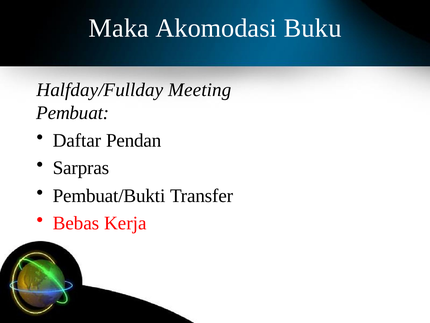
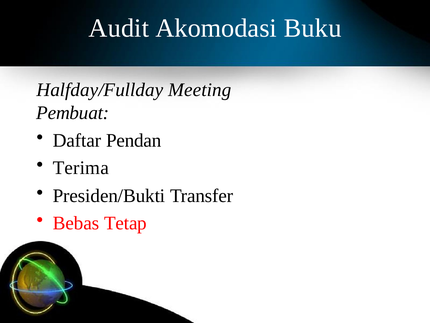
Maka: Maka -> Audit
Sarpras: Sarpras -> Terima
Pembuat/Bukti: Pembuat/Bukti -> Presiden/Bukti
Kerja: Kerja -> Tetap
